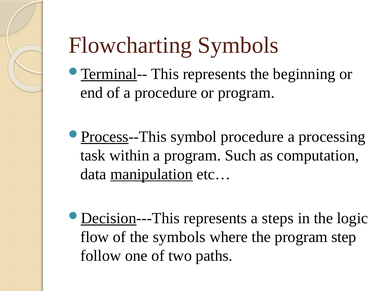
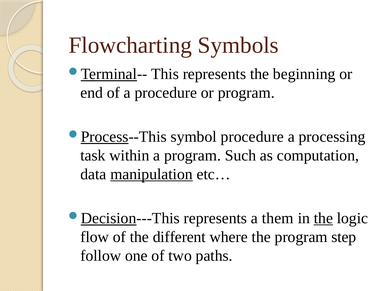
steps: steps -> them
the at (323, 218) underline: none -> present
the symbols: symbols -> different
